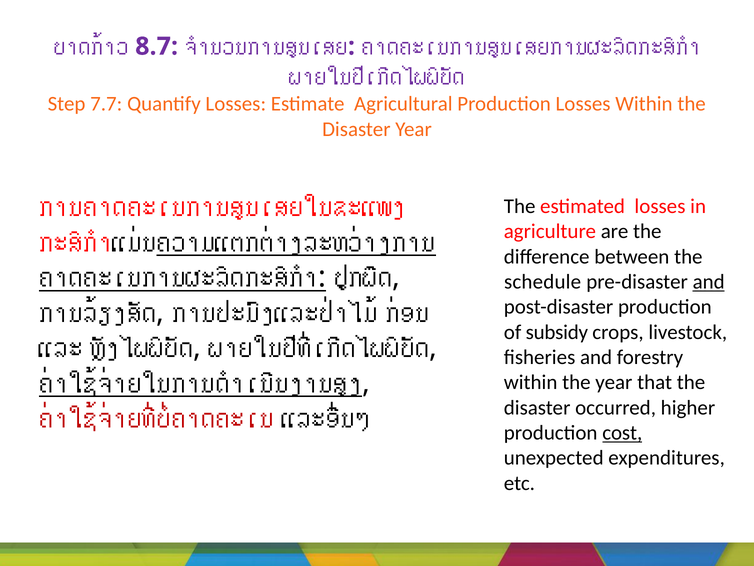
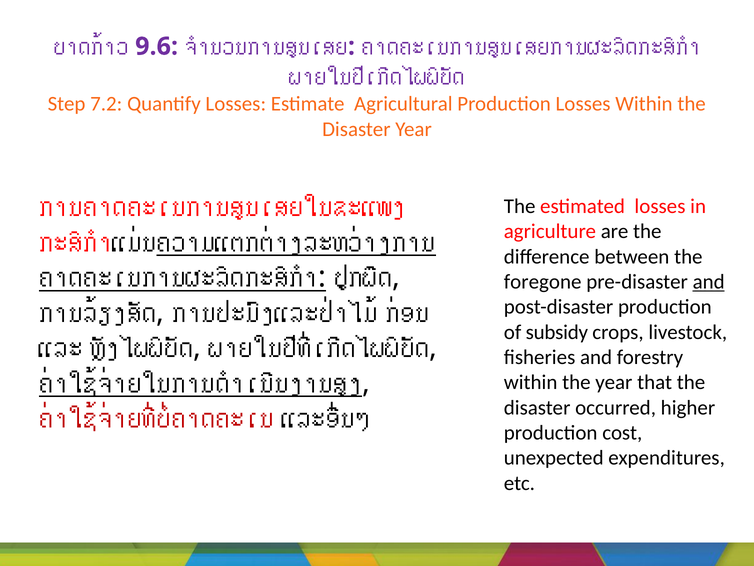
8.7: 8.7 -> 9.6
7.7: 7.7 -> 7.2
schedule: schedule -> foregone
cost underline: present -> none
